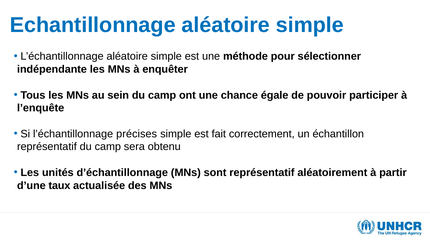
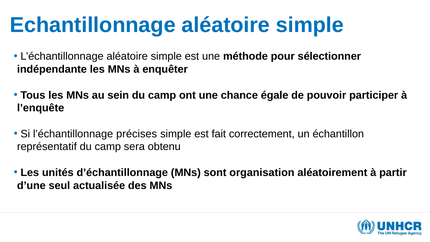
sont représentatif: représentatif -> organisation
taux: taux -> seul
